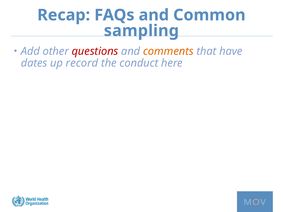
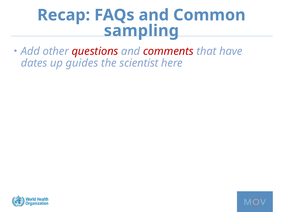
comments colour: orange -> red
record: record -> guides
conduct: conduct -> scientist
